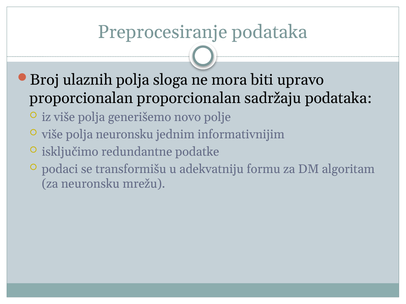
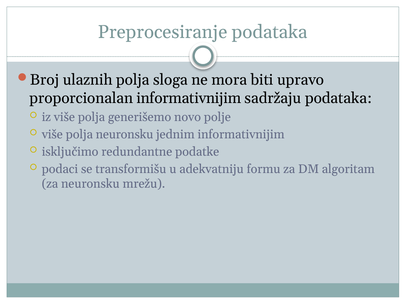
proporcionalan proporcionalan: proporcionalan -> informativnijim
